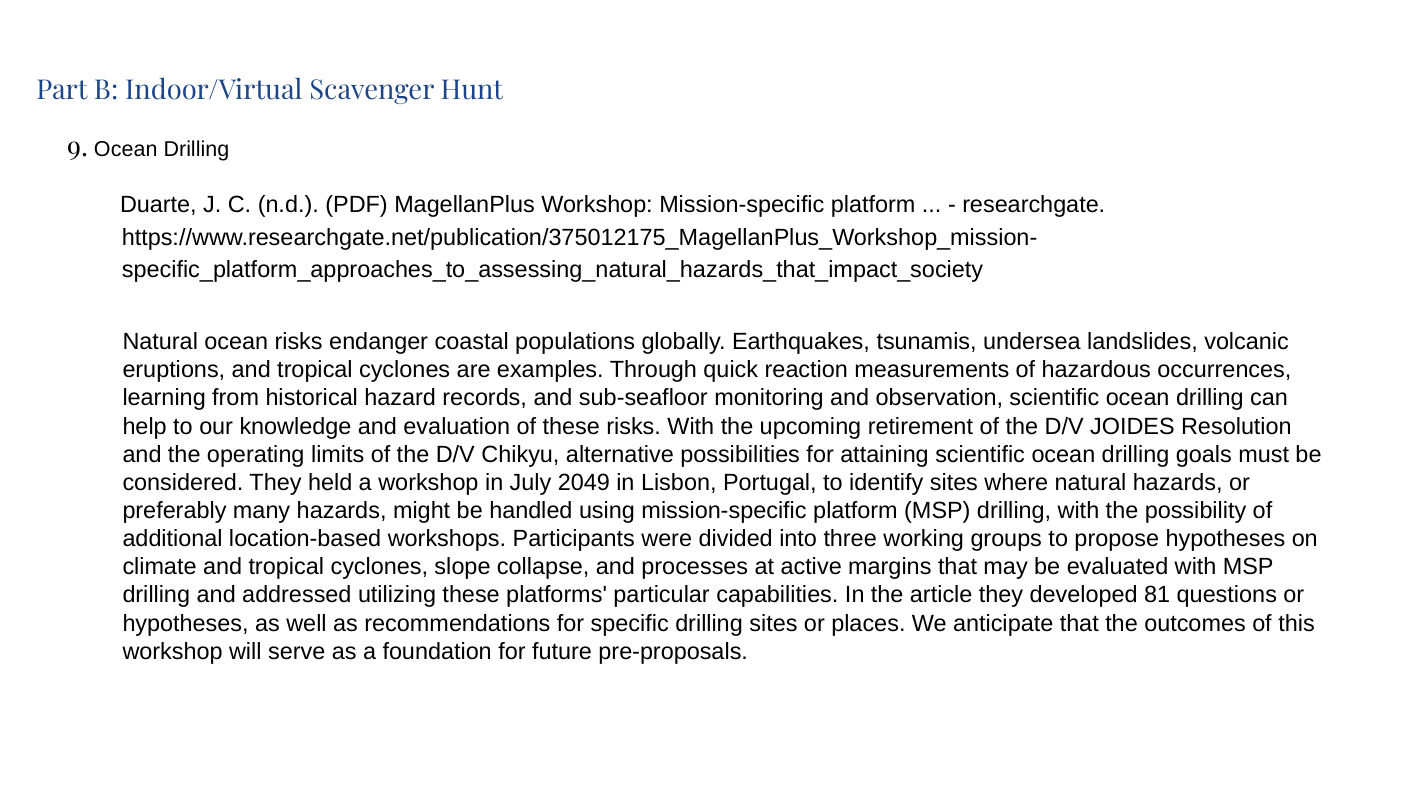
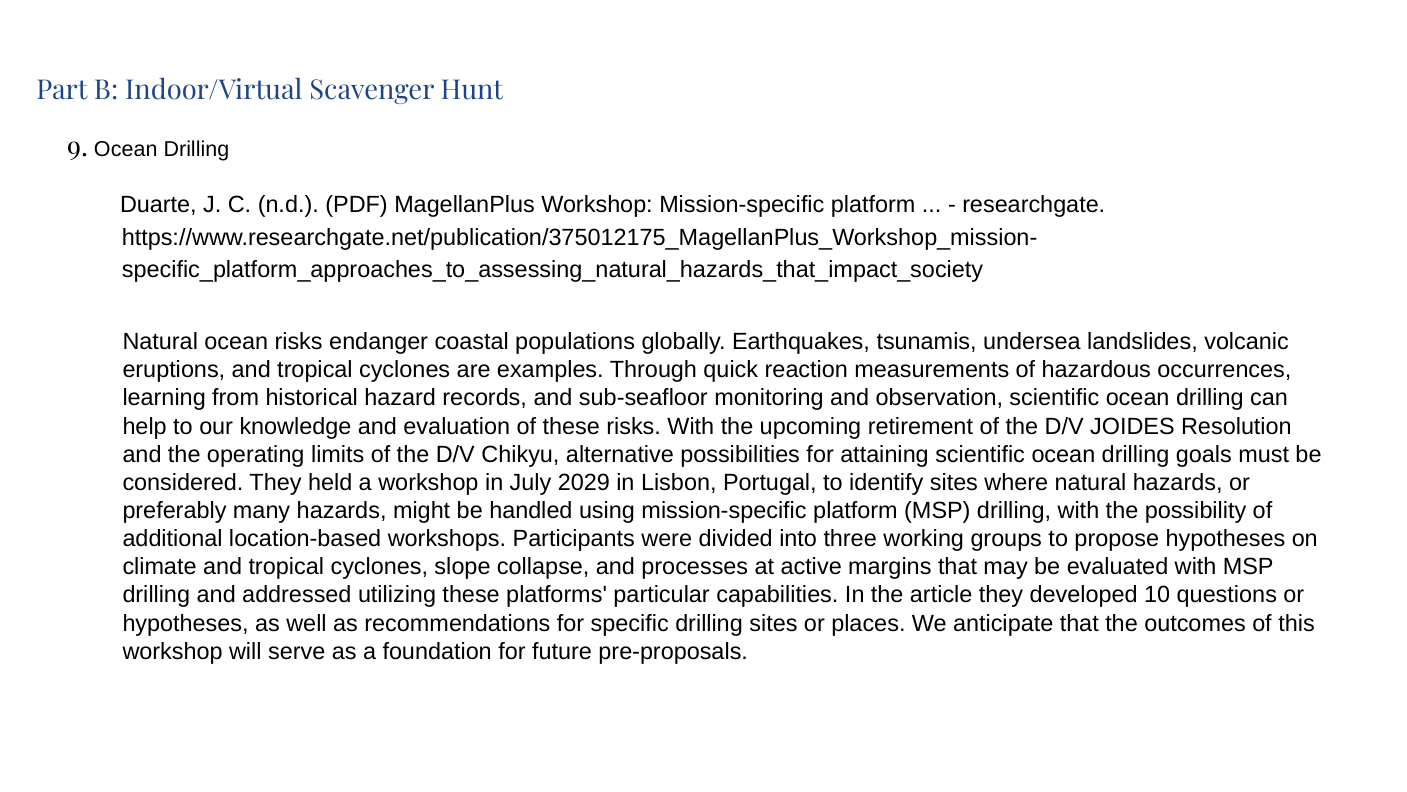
2049: 2049 -> 2029
81: 81 -> 10
